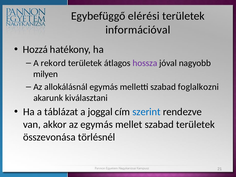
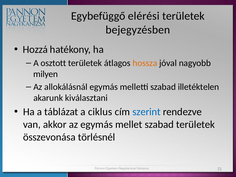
információval: információval -> bejegyzésben
rekord: rekord -> osztott
hossza colour: purple -> orange
foglalkozni: foglalkozni -> illetéktelen
joggal: joggal -> ciklus
